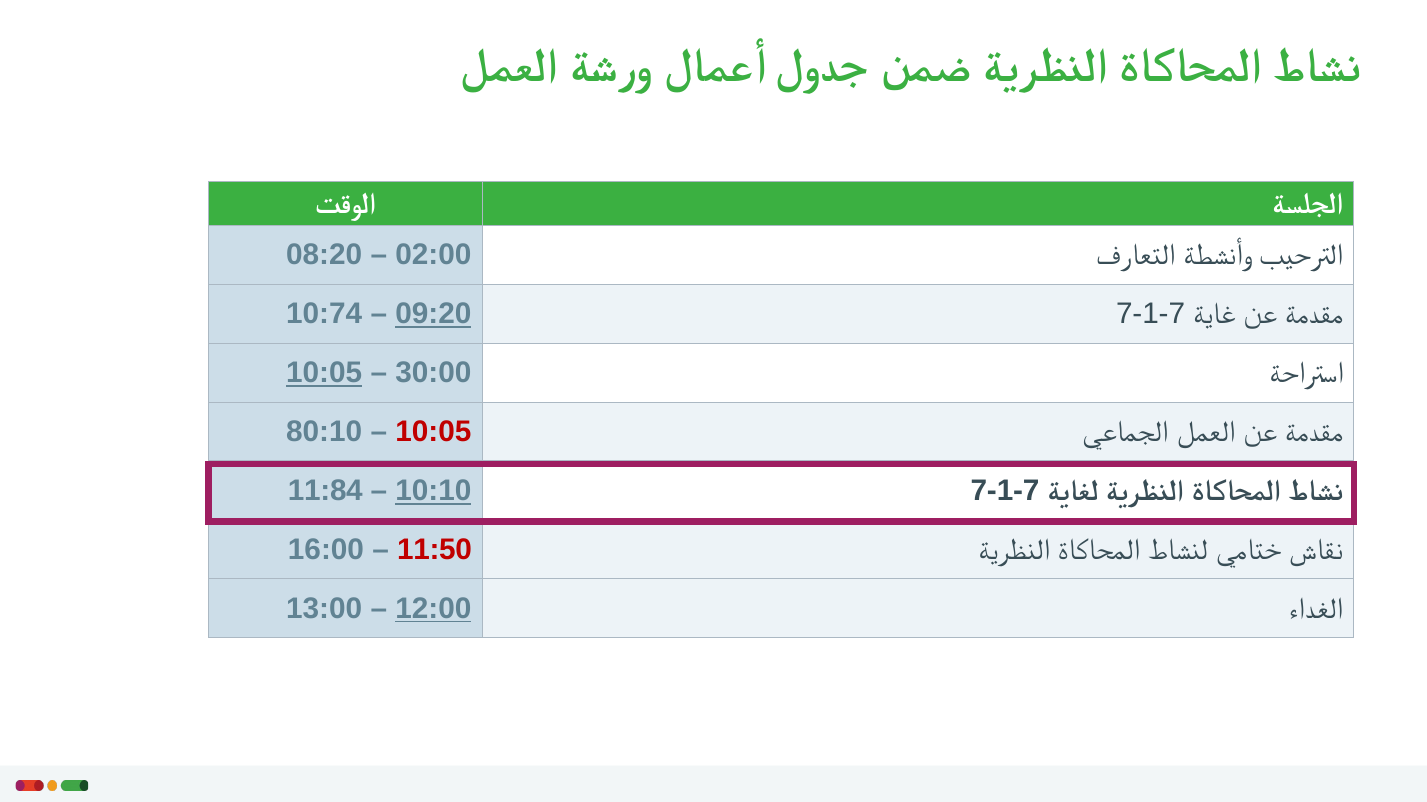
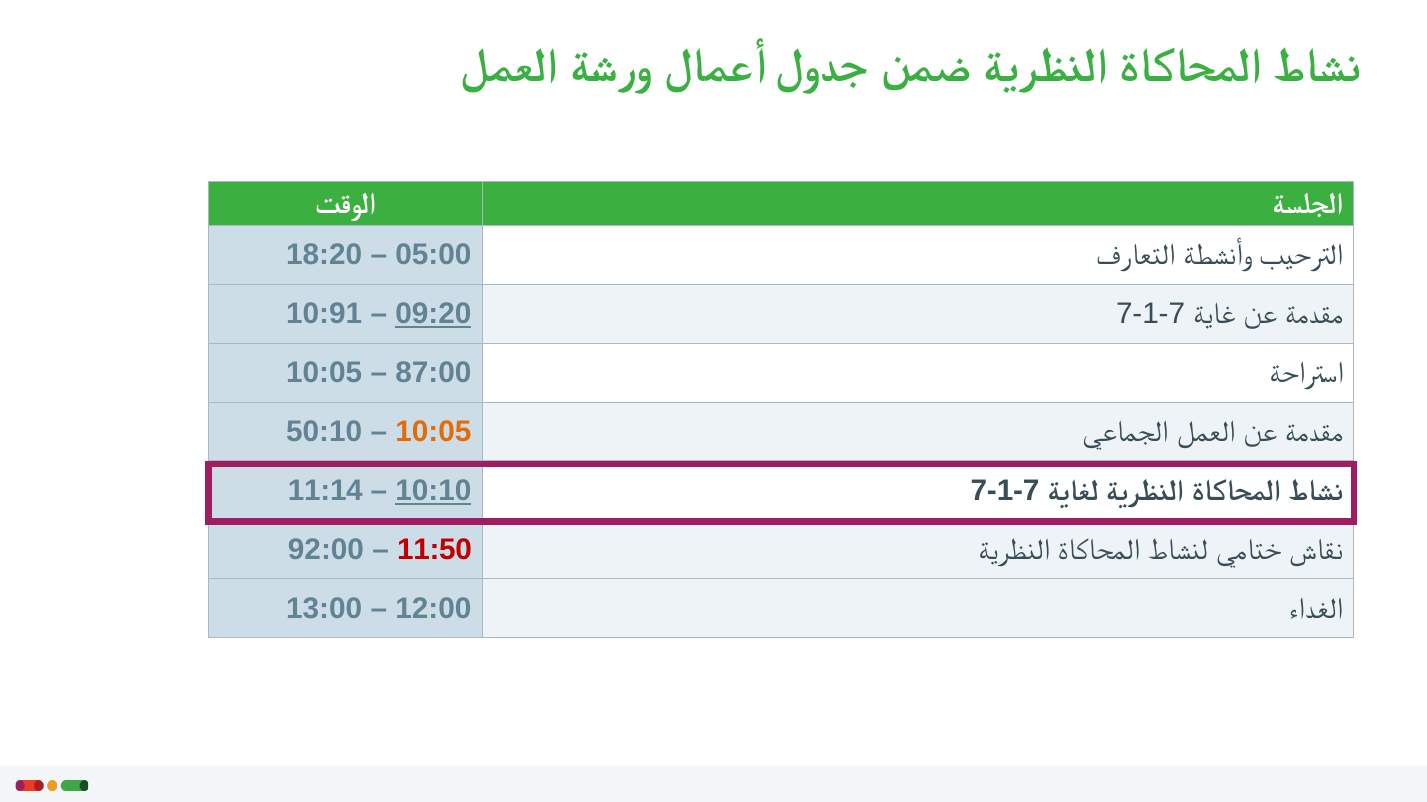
08:20: 08:20 -> 18:20
02:00: 02:00 -> 05:00
10:74: 10:74 -> 10:91
10:05 at (324, 373) underline: present -> none
30:00: 30:00 -> 87:00
80:10: 80:10 -> 50:10
10:05 at (433, 432) colour: red -> orange
11:84: 11:84 -> 11:14
16:00: 16:00 -> 92:00
12:00 underline: present -> none
